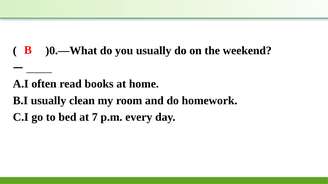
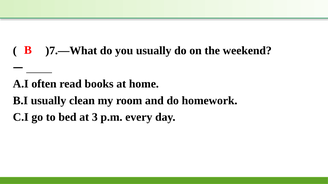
)0.—What: )0.—What -> )7.—What
7: 7 -> 3
